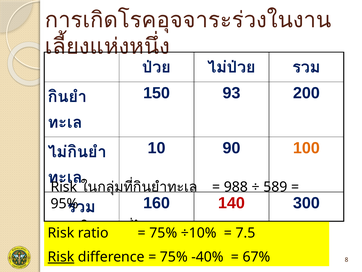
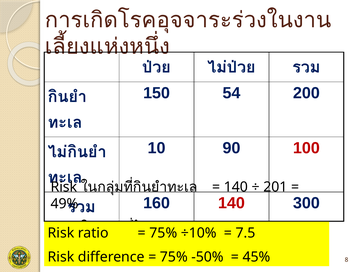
93: 93 -> 54
100 at (306, 148) colour: orange -> red
988 at (236, 187): 988 -> 140
589: 589 -> 201
95%: 95% -> 49%
Risk at (61, 256) underline: present -> none
-40%: -40% -> -50%
67%: 67% -> 45%
